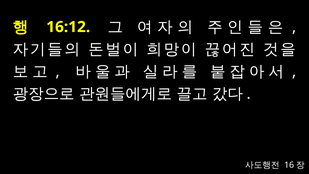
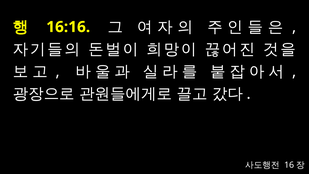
16:12: 16:12 -> 16:16
